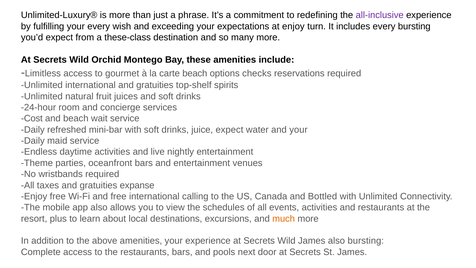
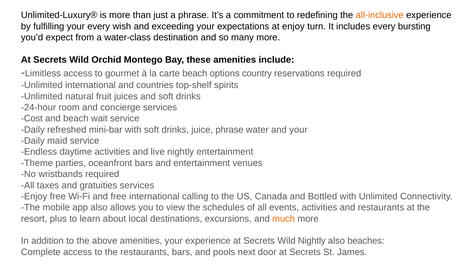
all-inclusive colour: purple -> orange
these-class: these-class -> water-class
checks: checks -> country
international and gratuities: gratuities -> countries
juice expect: expect -> phrase
gratuities expanse: expanse -> services
Wild James: James -> Nightly
also bursting: bursting -> beaches
